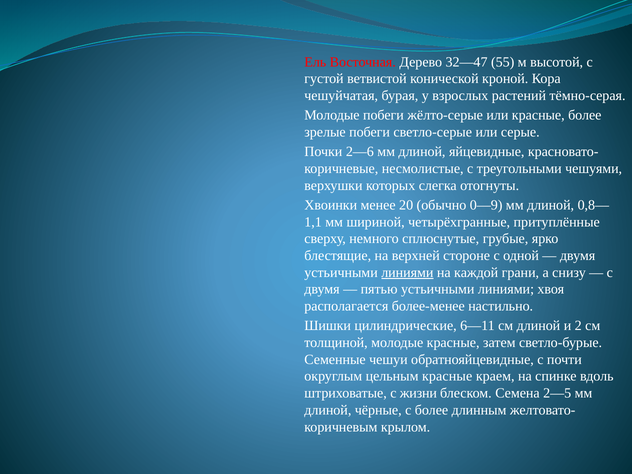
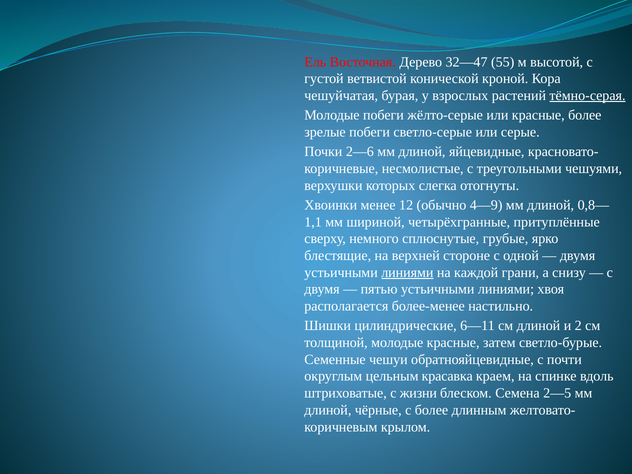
тёмно-серая underline: none -> present
20: 20 -> 12
0—9: 0—9 -> 4—9
цельным красные: красные -> красавка
